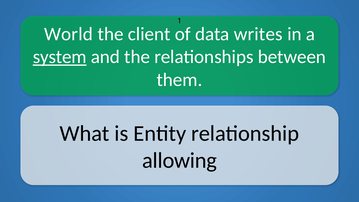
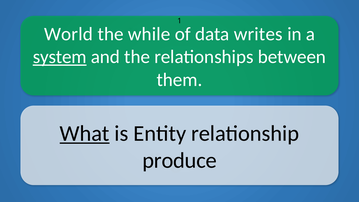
client: client -> while
What underline: none -> present
allowing: allowing -> produce
